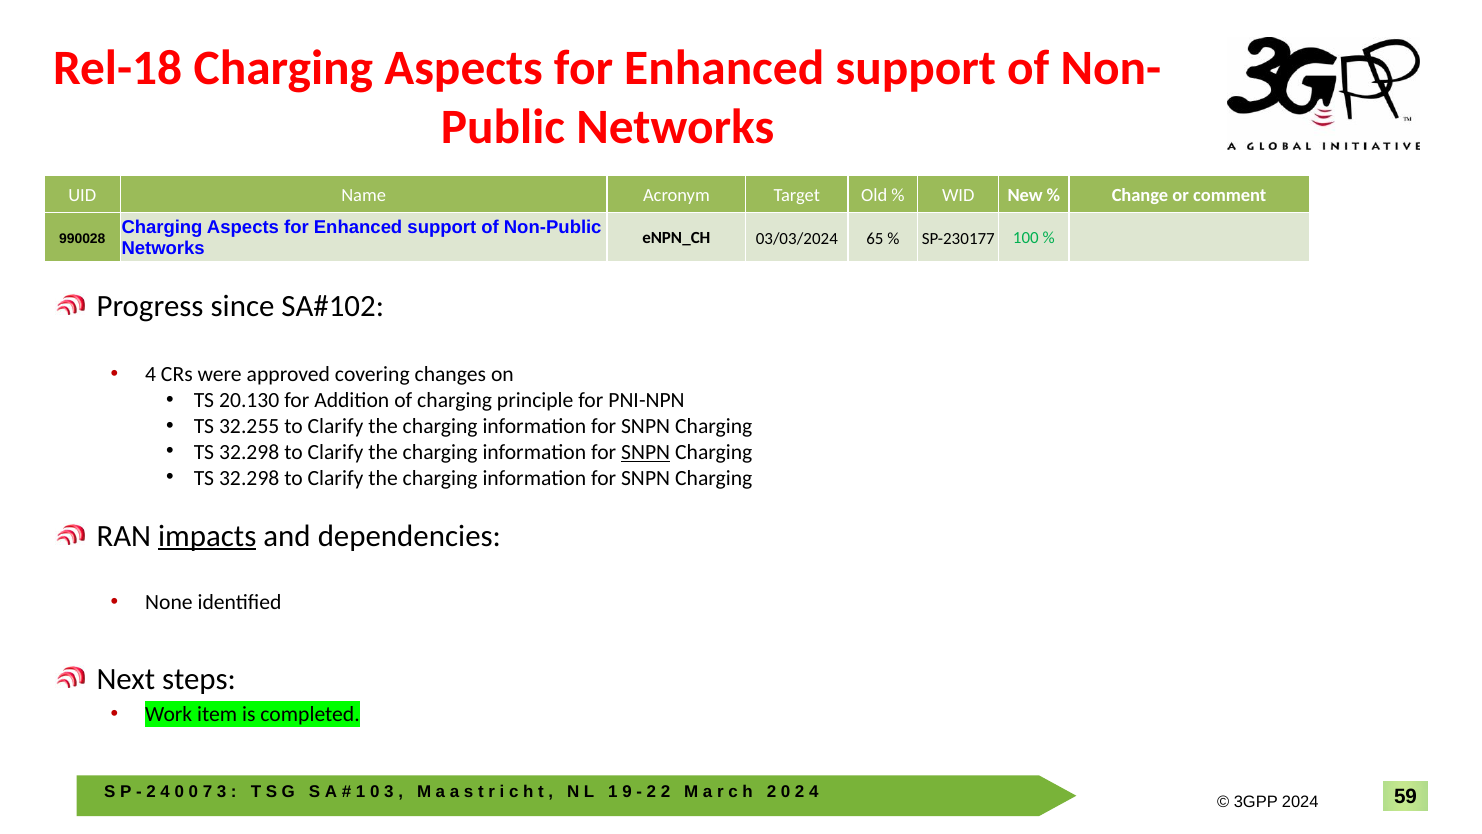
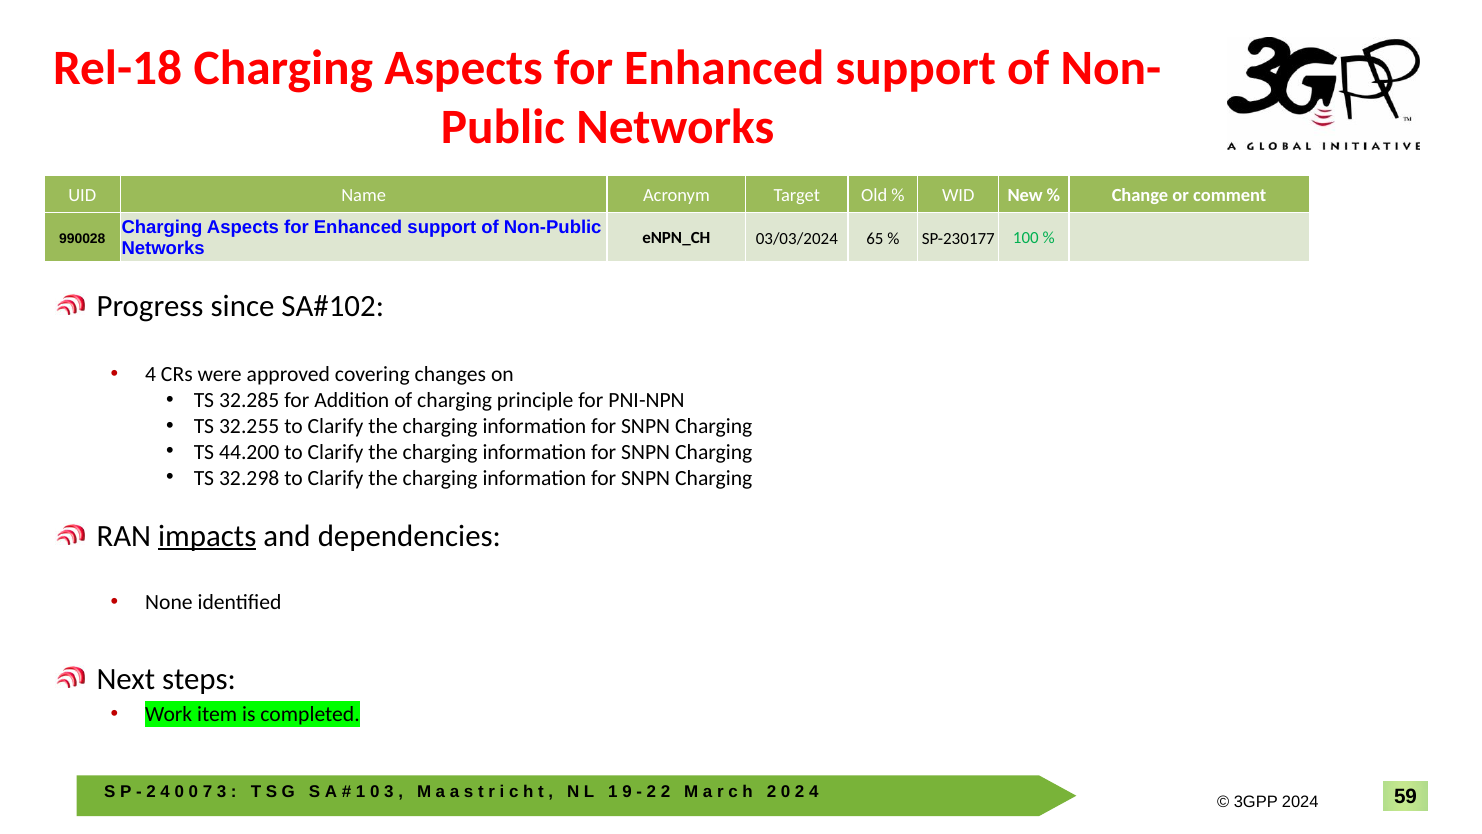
20.130: 20.130 -> 32.285
32.298 at (249, 452): 32.298 -> 44.200
SNPN at (646, 452) underline: present -> none
